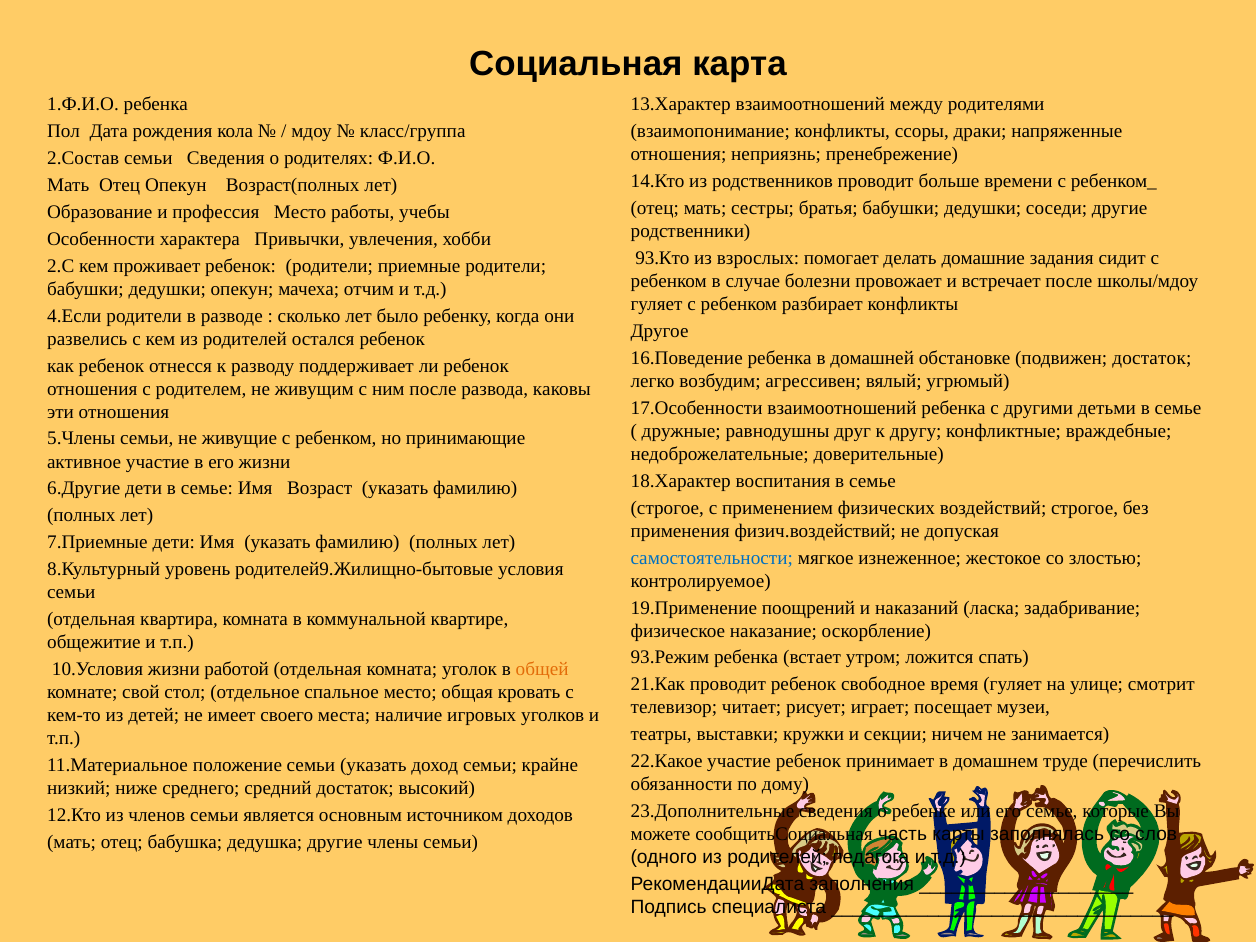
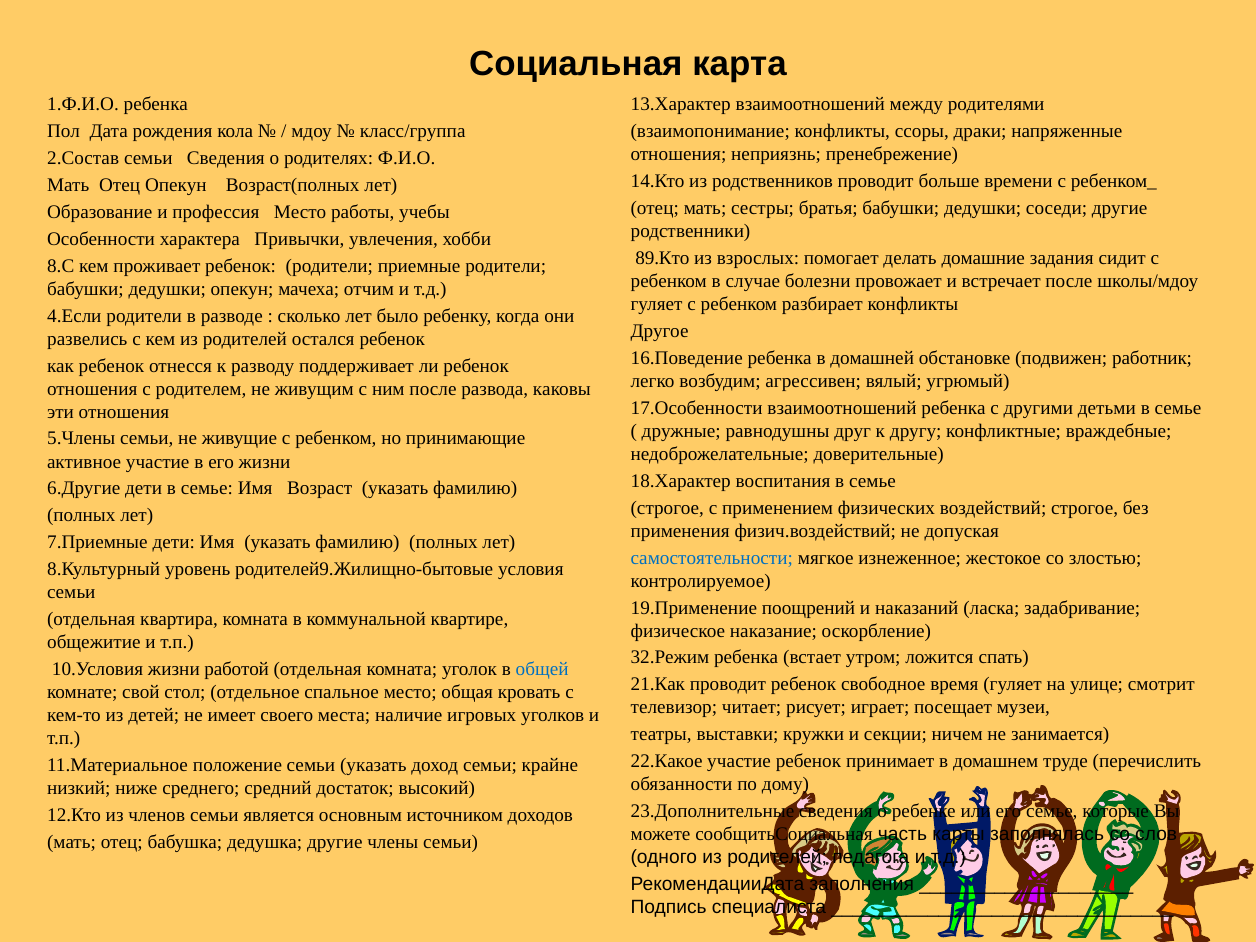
93.Кто: 93.Кто -> 89.Кто
2.С: 2.С -> 8.С
подвижен достаток: достаток -> работник
93.Режим: 93.Режим -> 32.Режим
общей colour: orange -> blue
